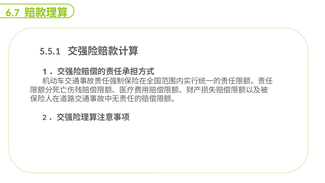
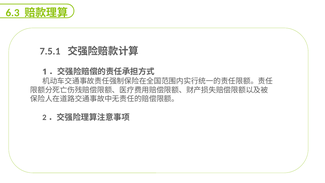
6.7: 6.7 -> 6.3
5.5.1: 5.5.1 -> 7.5.1
